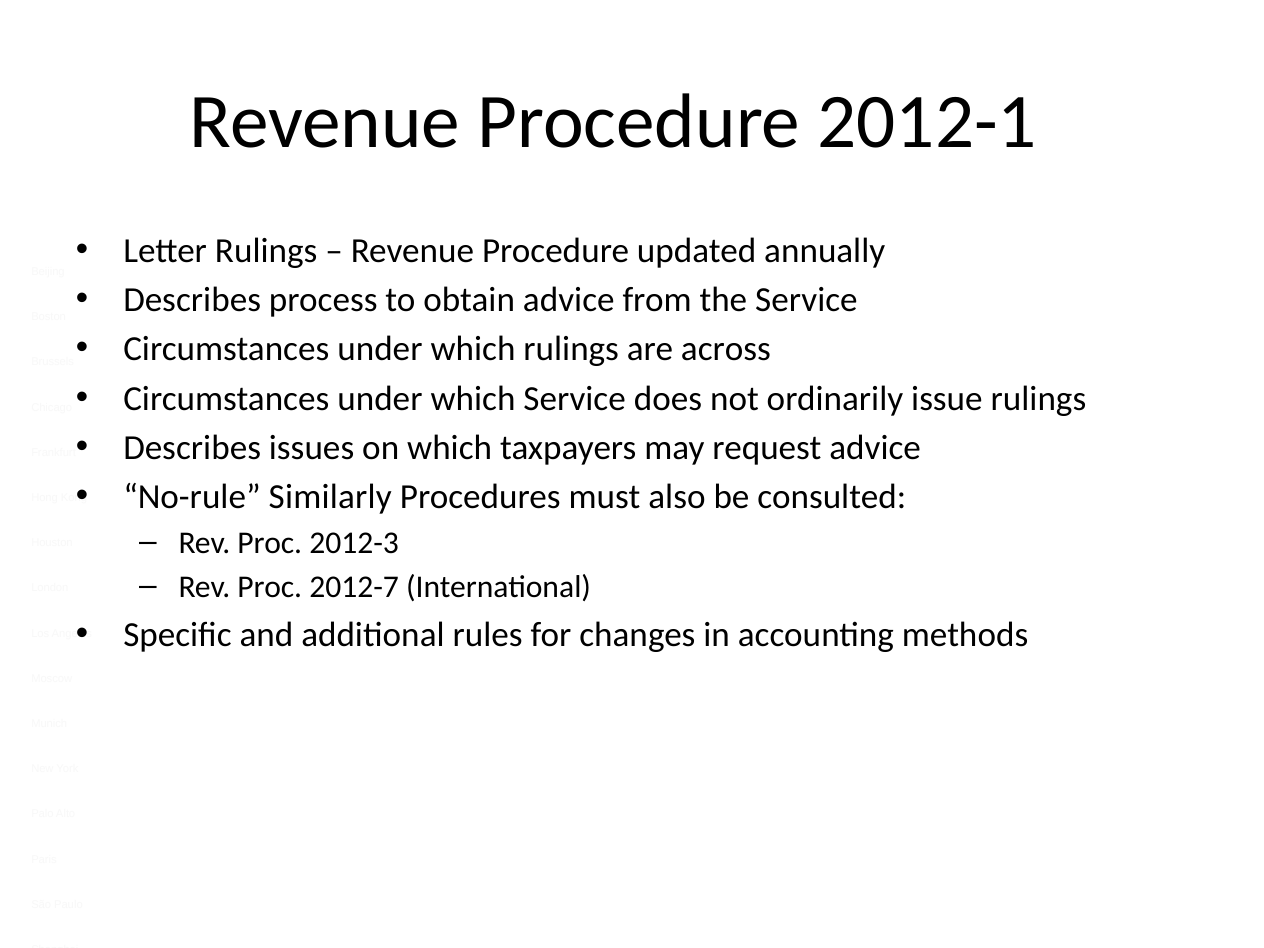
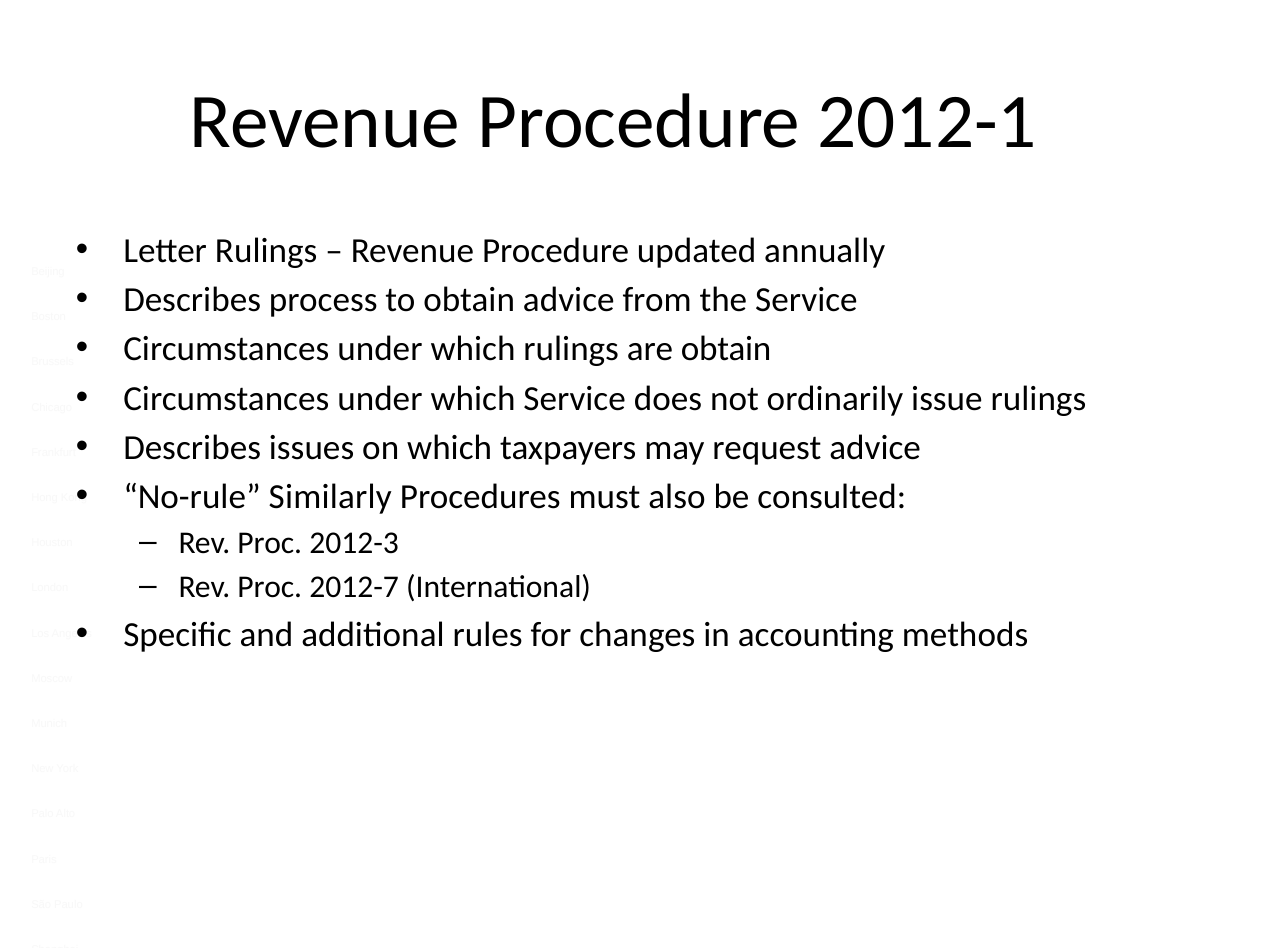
are across: across -> obtain
